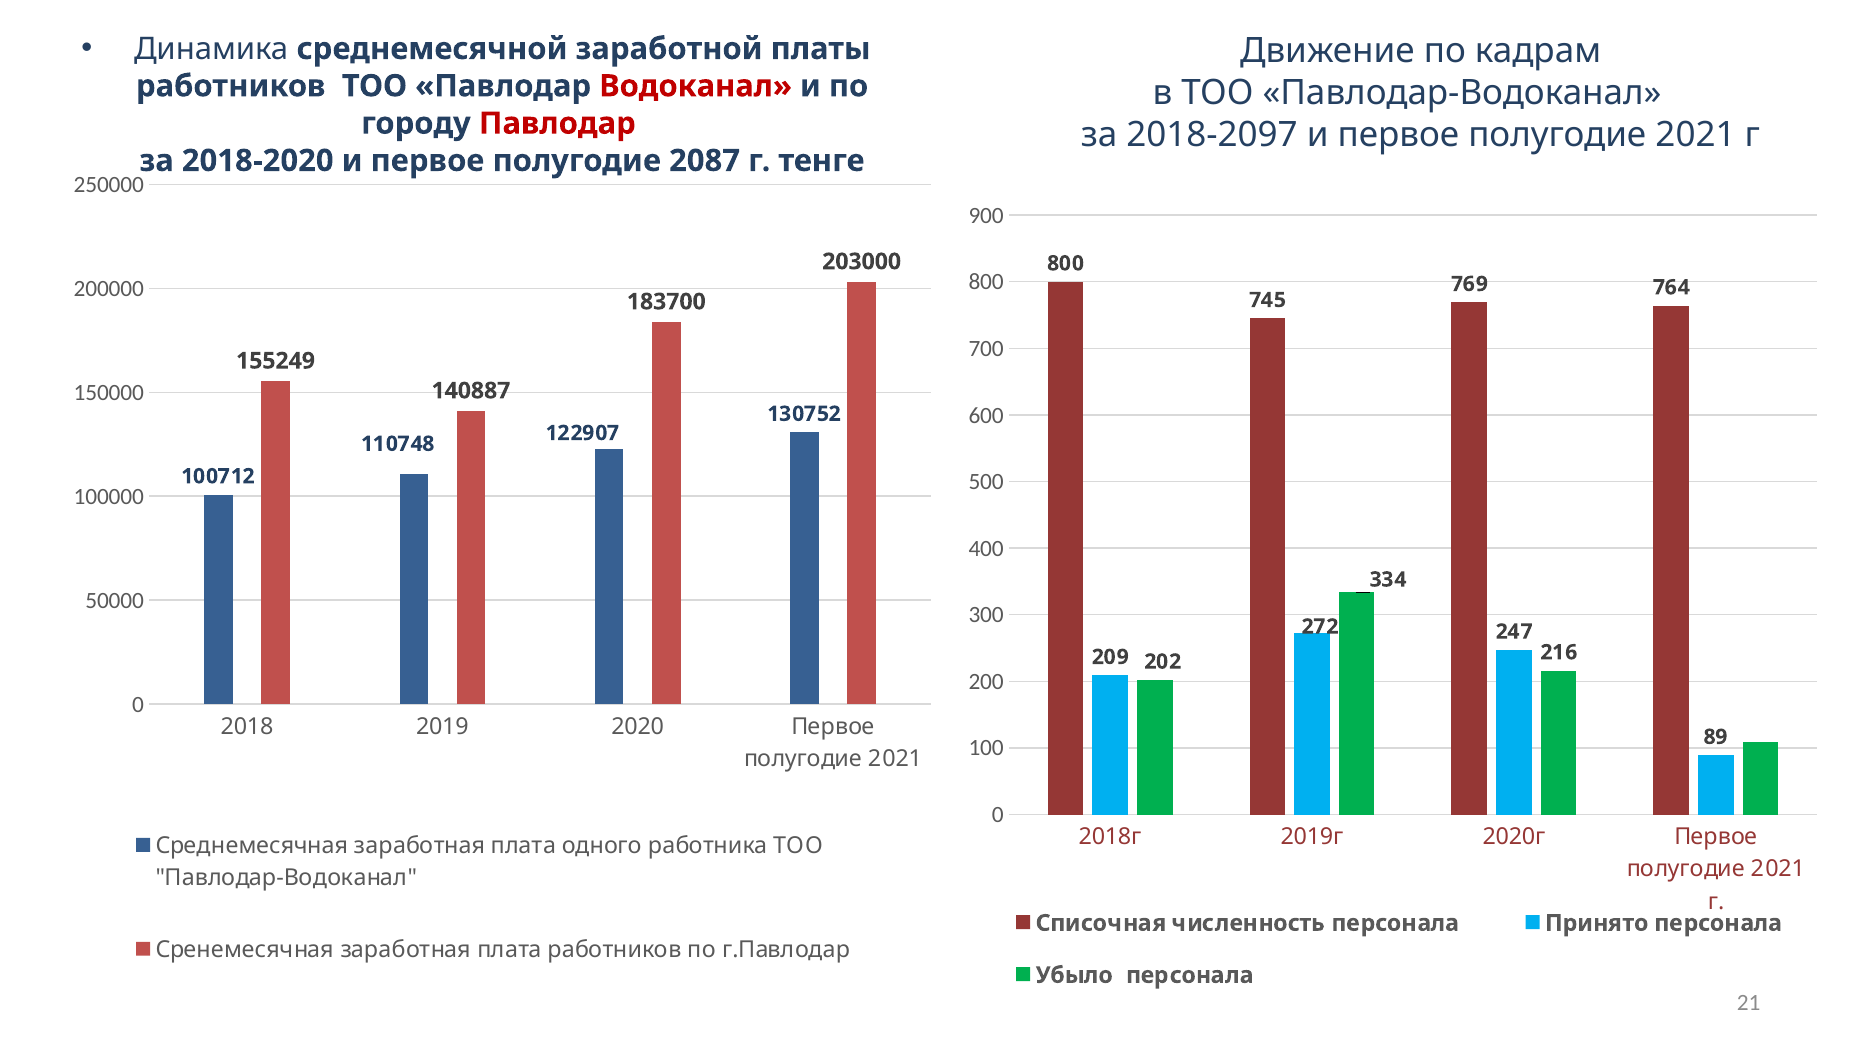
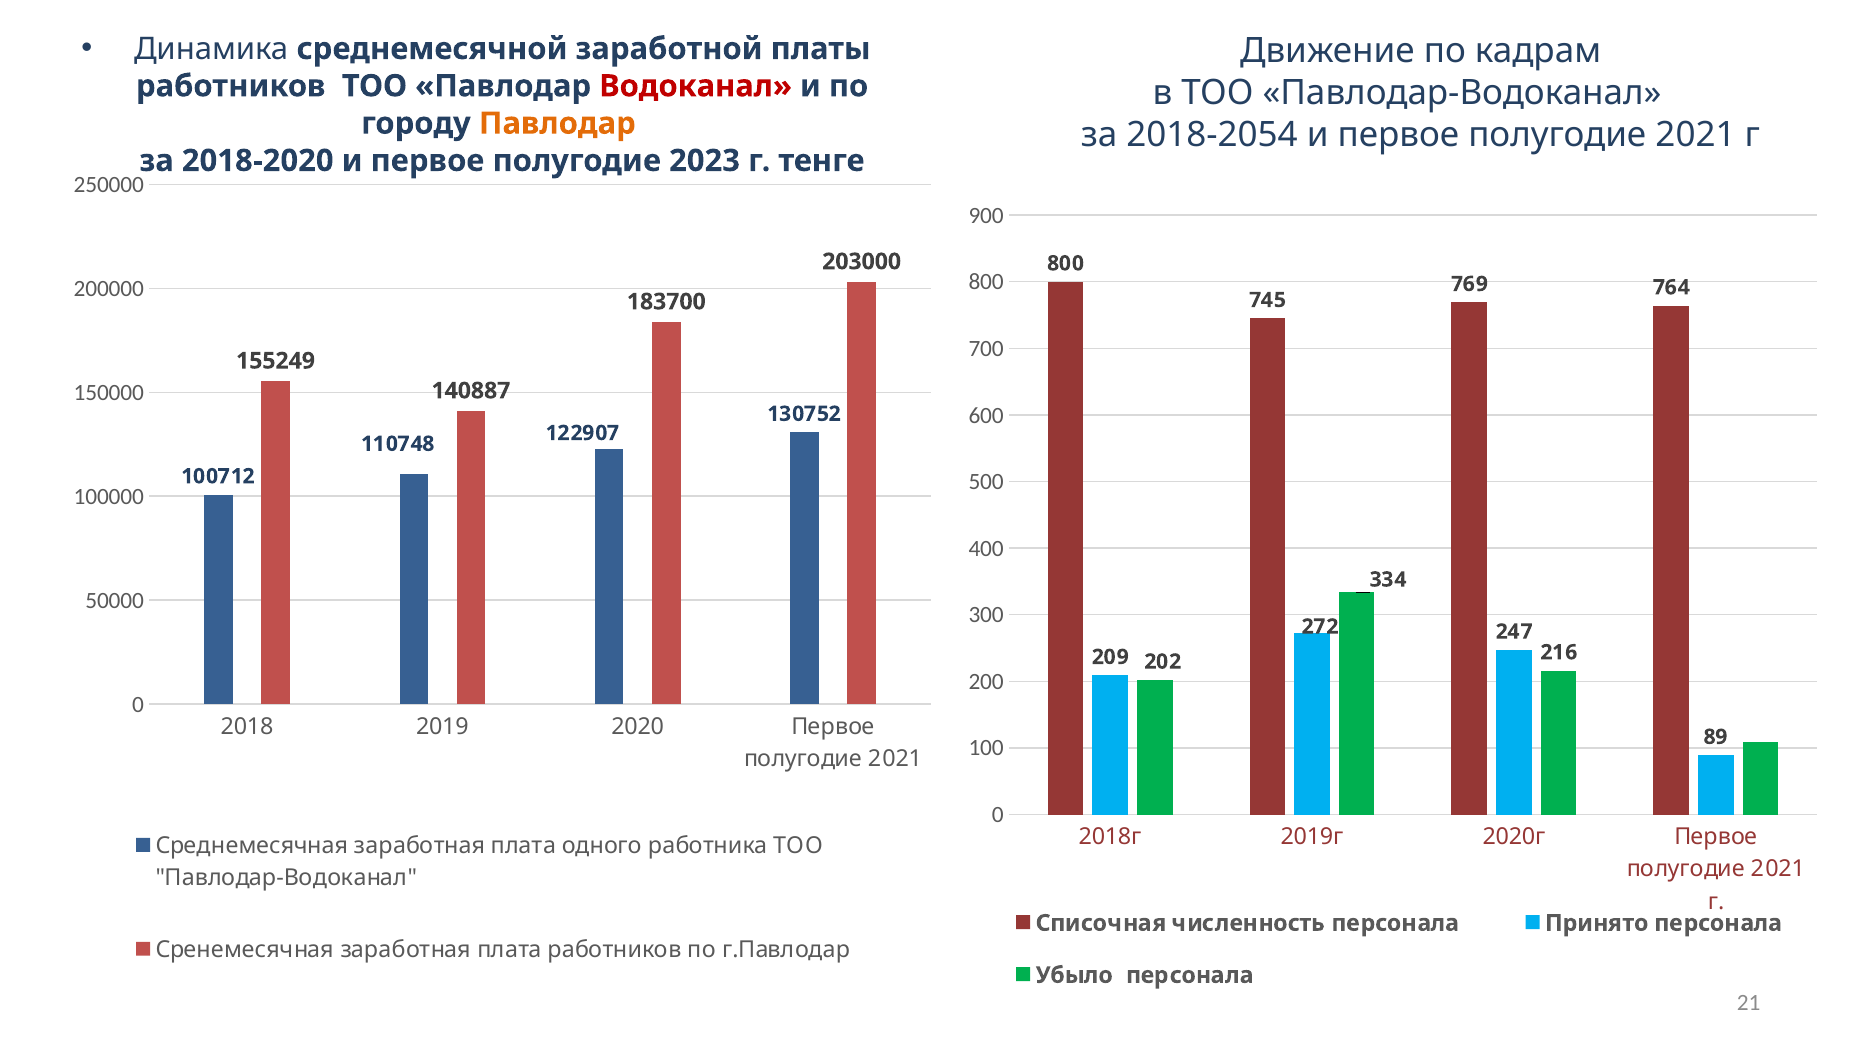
Павлодар at (557, 124) colour: red -> orange
2018-2097: 2018-2097 -> 2018-2054
2087: 2087 -> 2023
